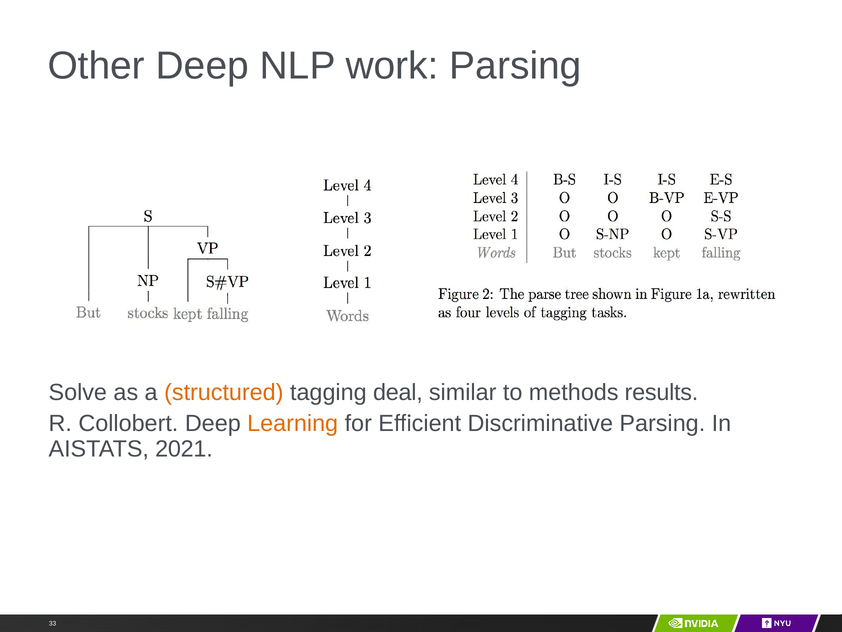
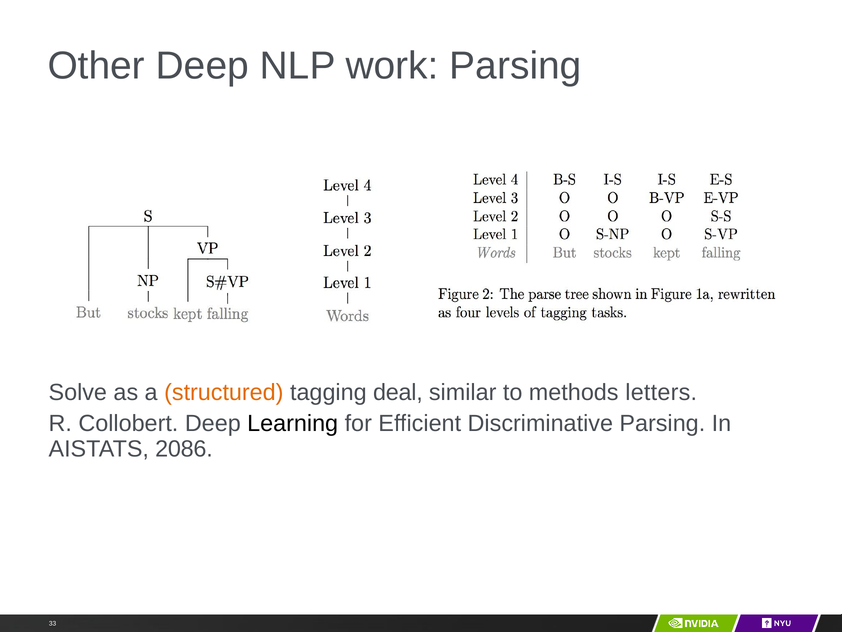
results: results -> letters
Learning colour: orange -> black
2021: 2021 -> 2086
